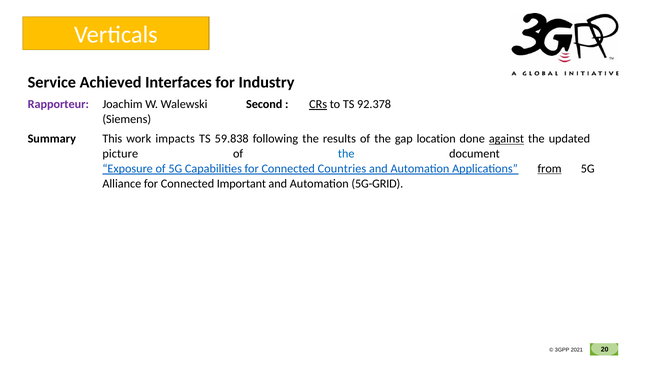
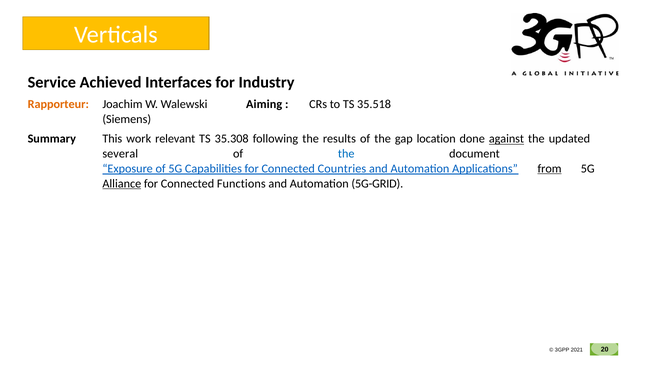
Rapporteur colour: purple -> orange
Second: Second -> Aiming
CRs underline: present -> none
92.378: 92.378 -> 35.518
impacts: impacts -> relevant
59.838: 59.838 -> 35.308
picture: picture -> several
Alliance underline: none -> present
Important: Important -> Functions
